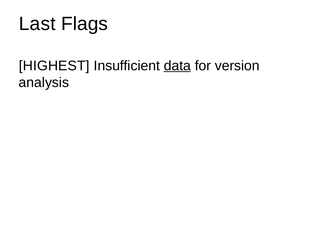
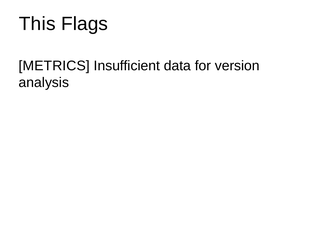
Last: Last -> This
HIGHEST: HIGHEST -> METRICS
data underline: present -> none
